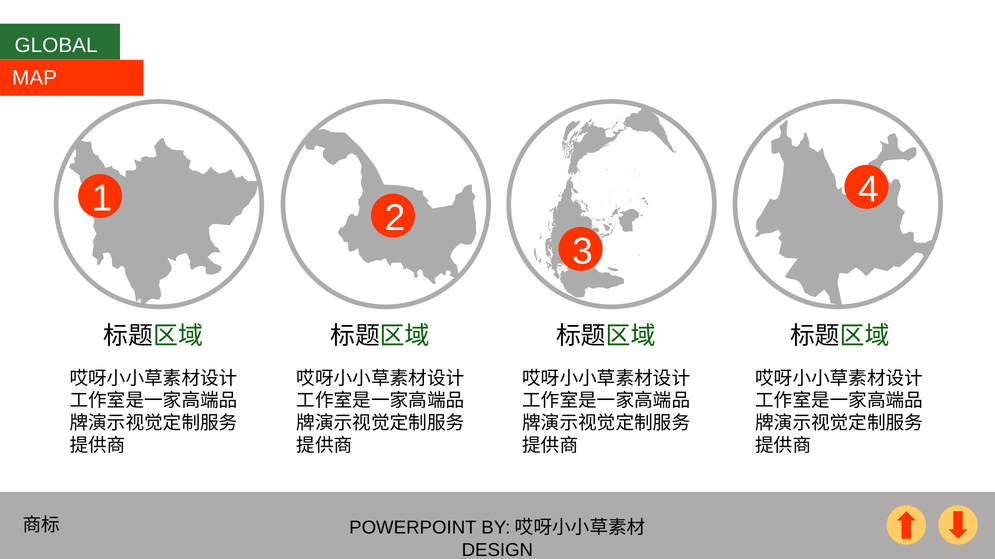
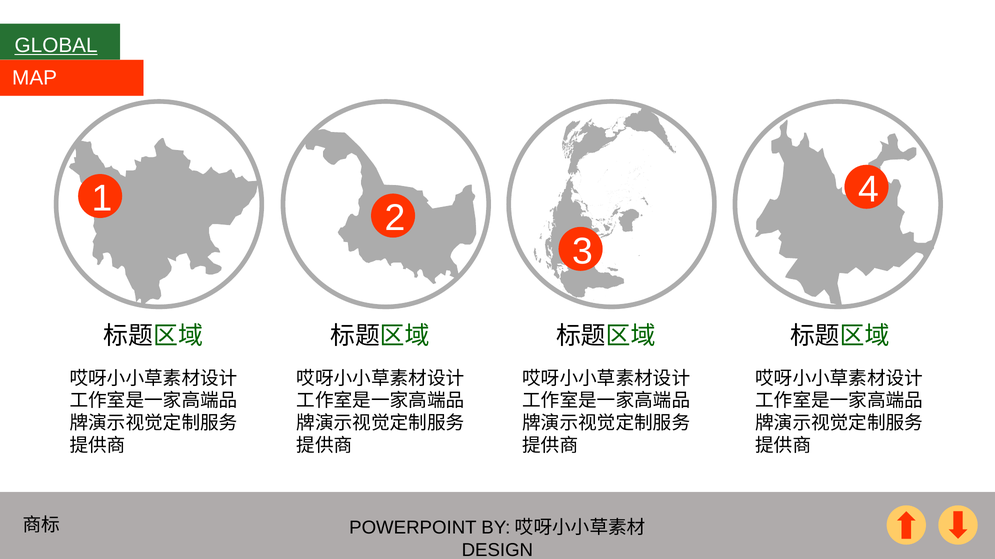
GLOBAL underline: none -> present
